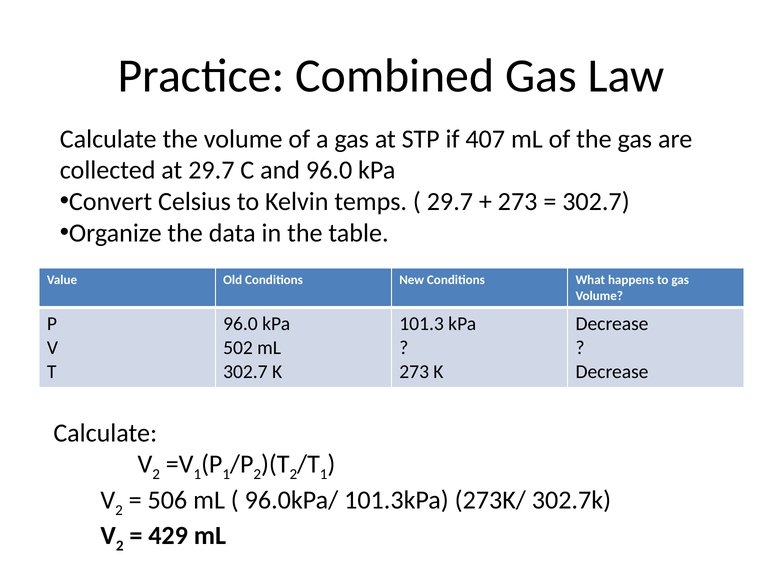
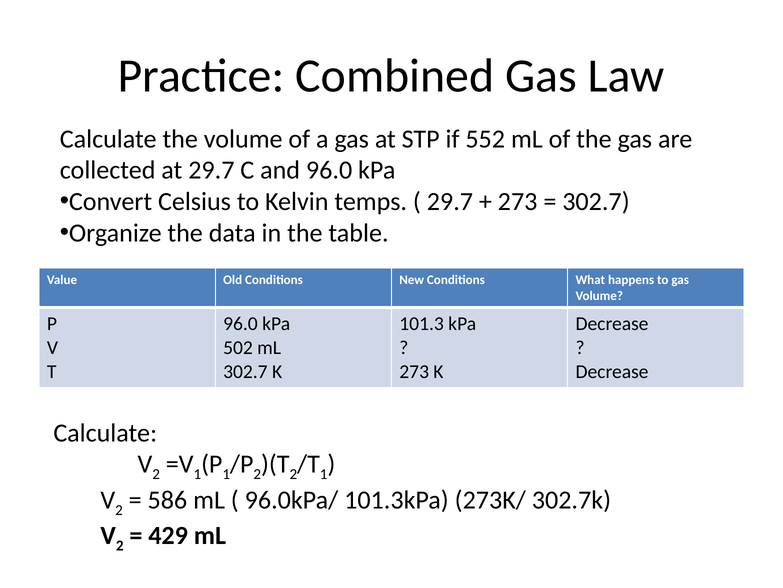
407: 407 -> 552
506: 506 -> 586
